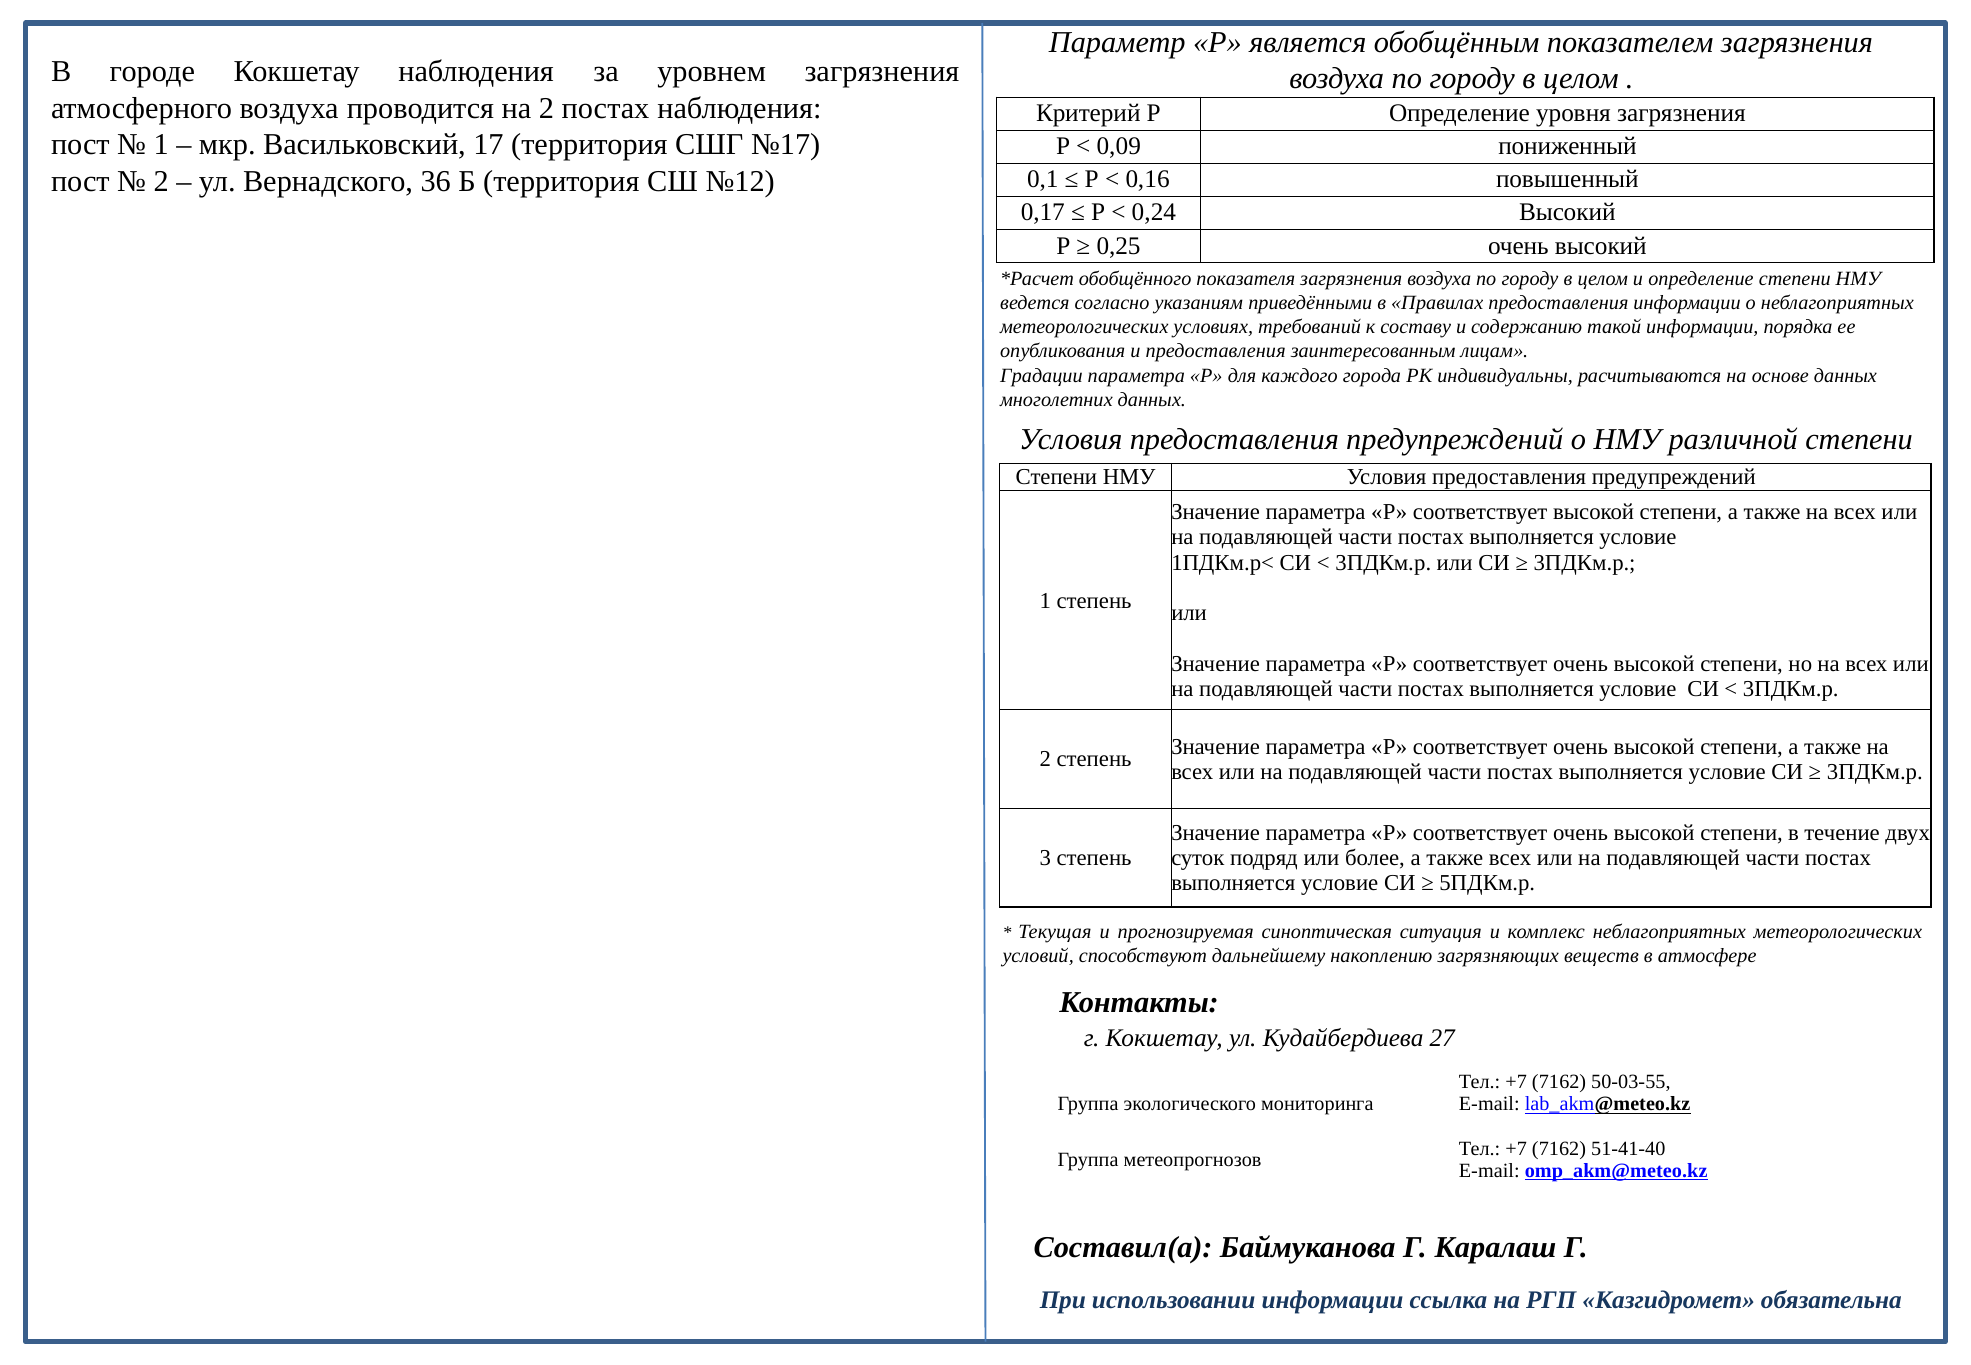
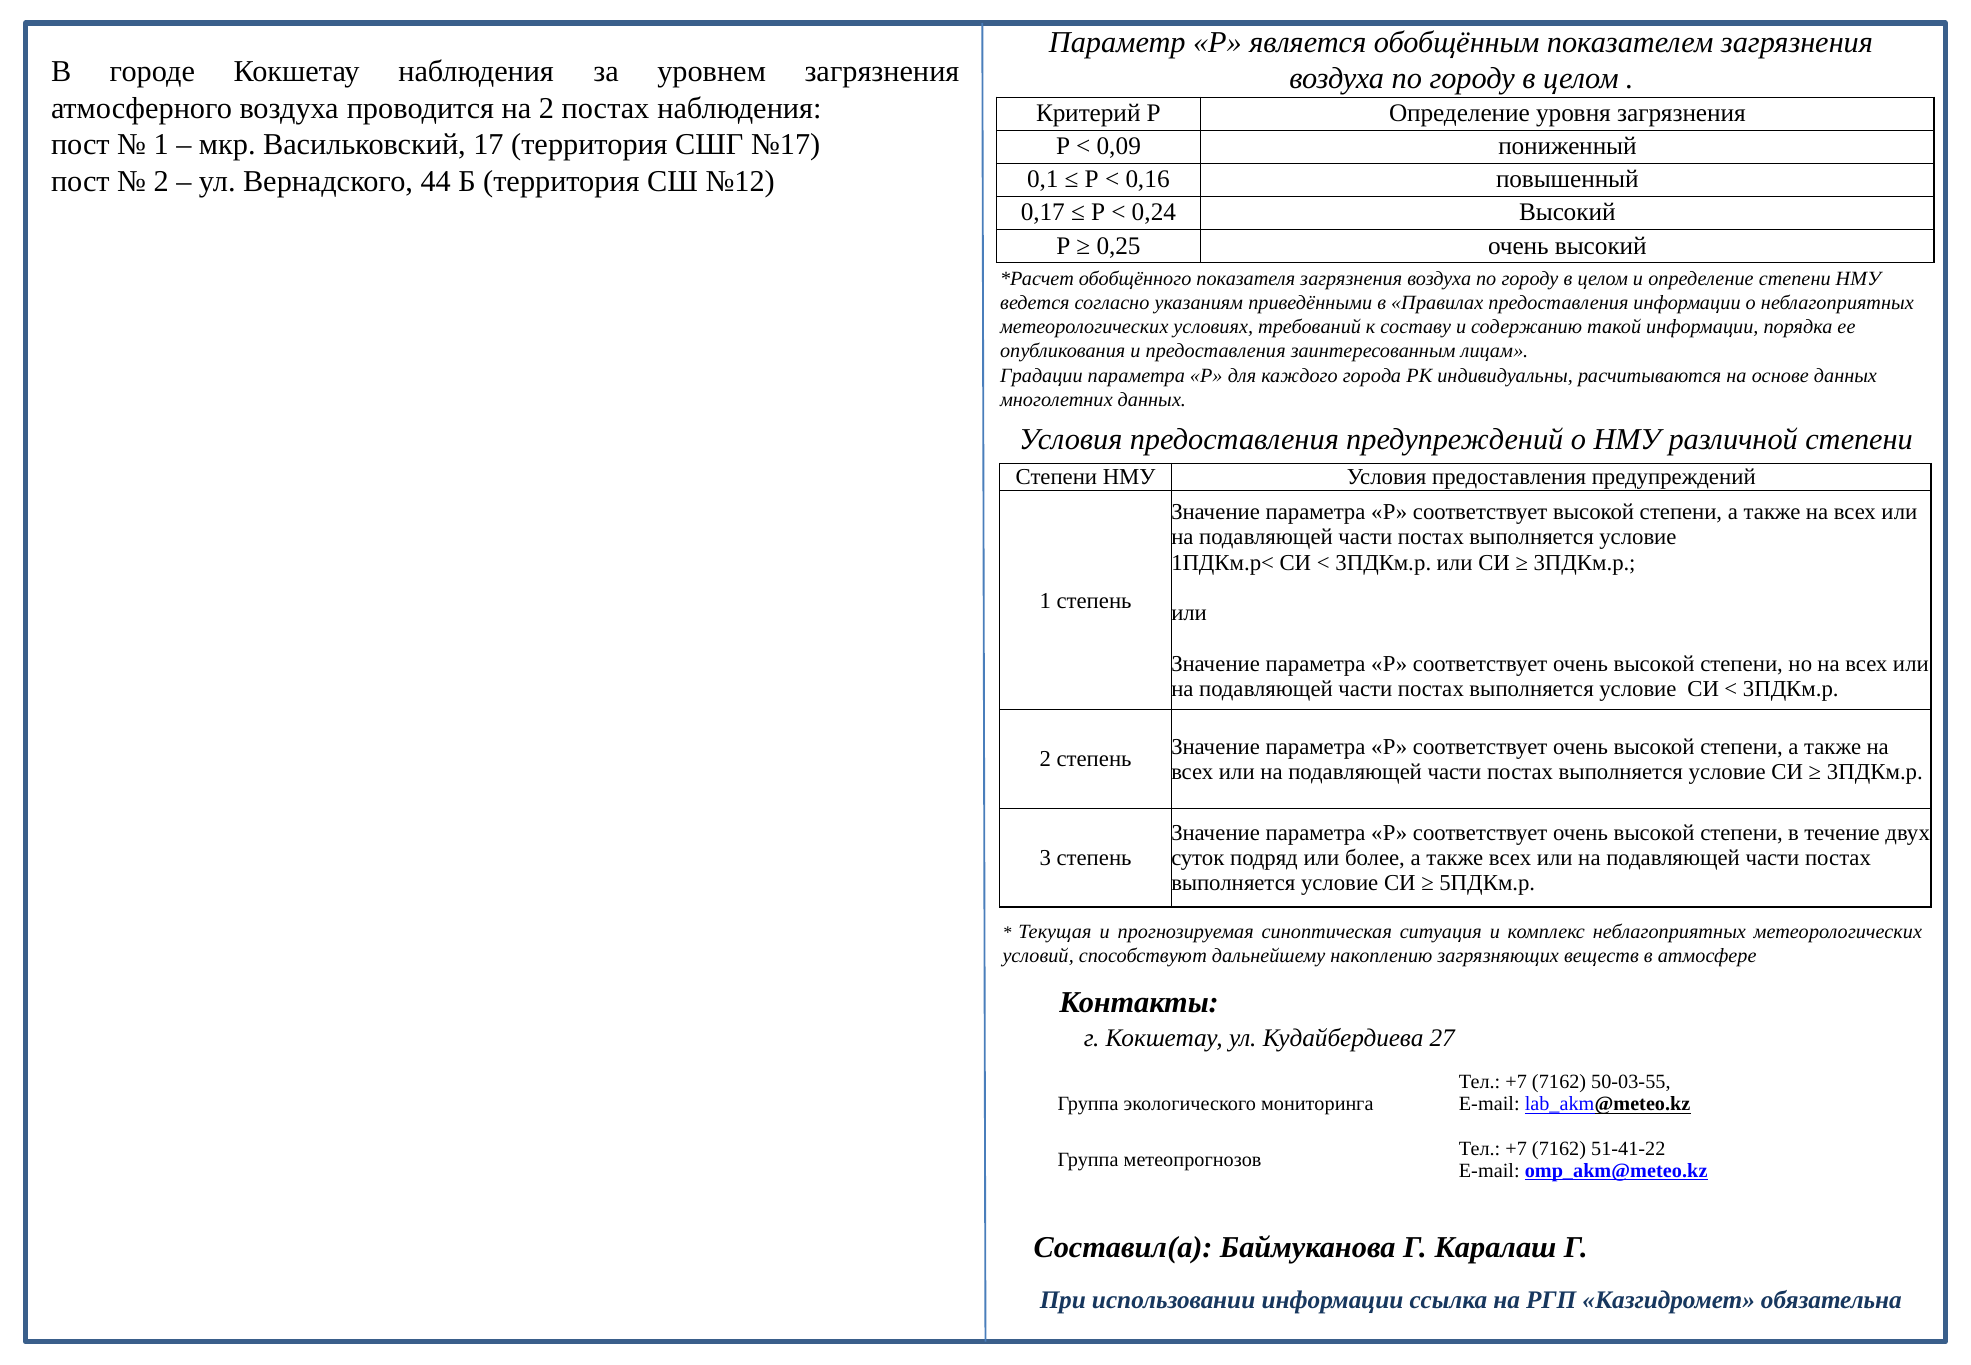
36: 36 -> 44
51-41-40: 51-41-40 -> 51-41-22
